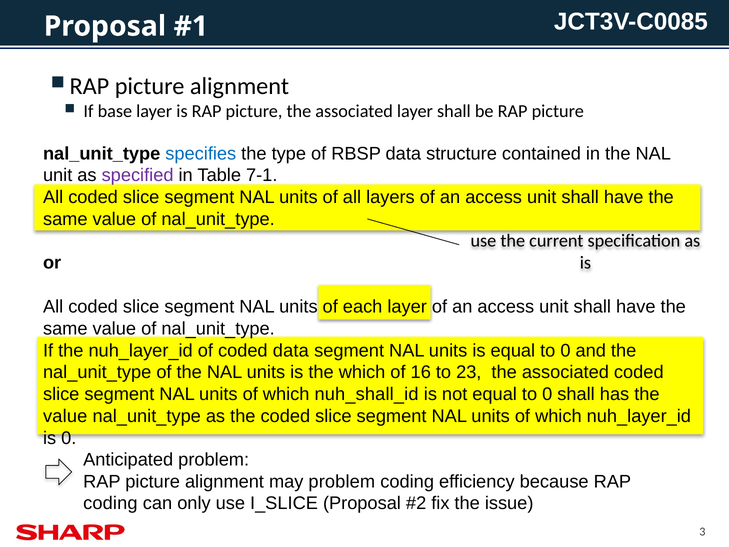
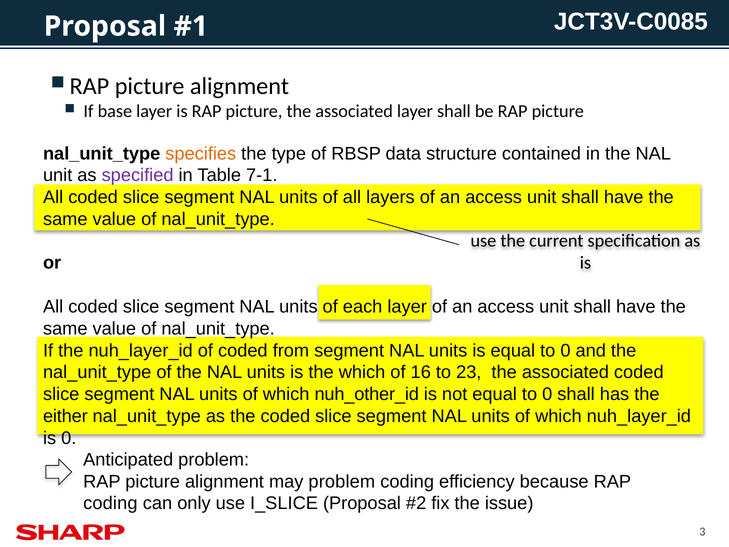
specifies colour: blue -> orange
coded data: data -> from
nuh_shall_id: nuh_shall_id -> nuh_other_id
value at (65, 416): value -> either
